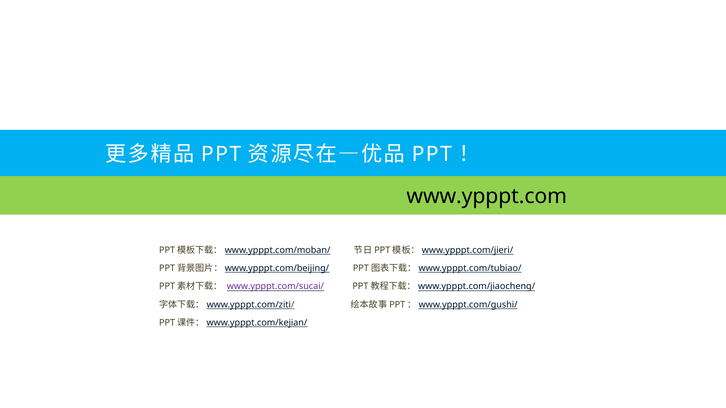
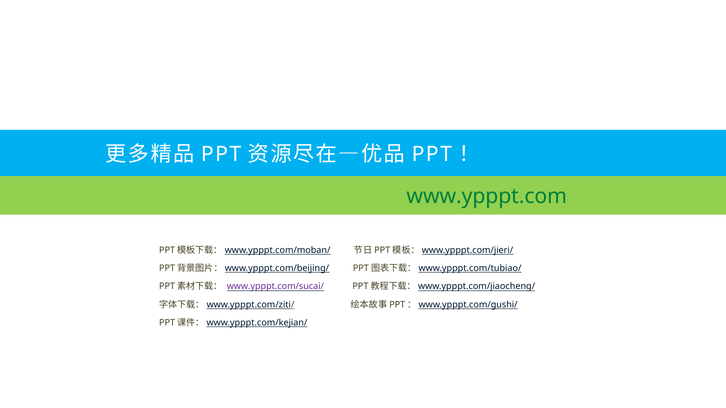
www.ypppt.com colour: black -> green
